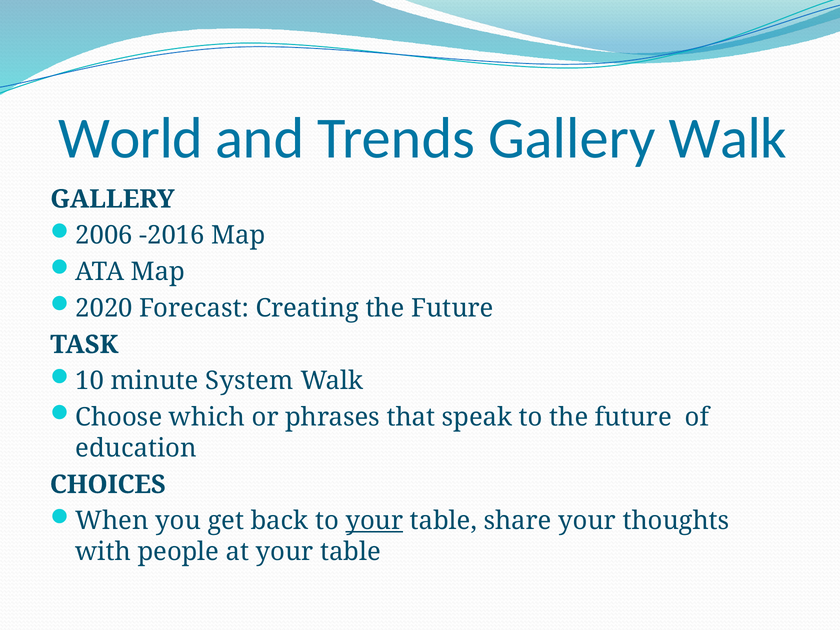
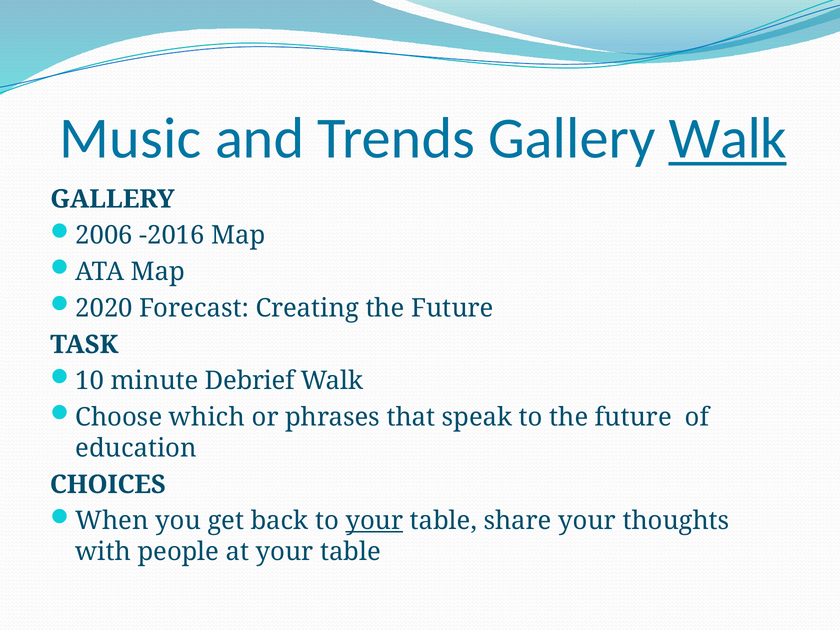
World: World -> Music
Walk at (728, 139) underline: none -> present
System: System -> Debrief
